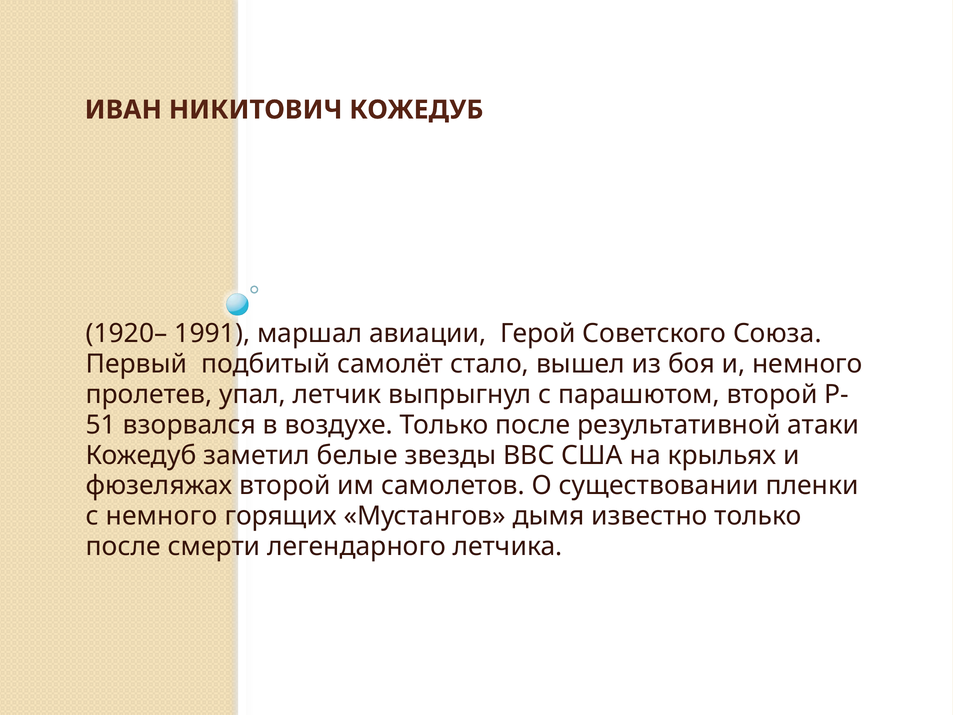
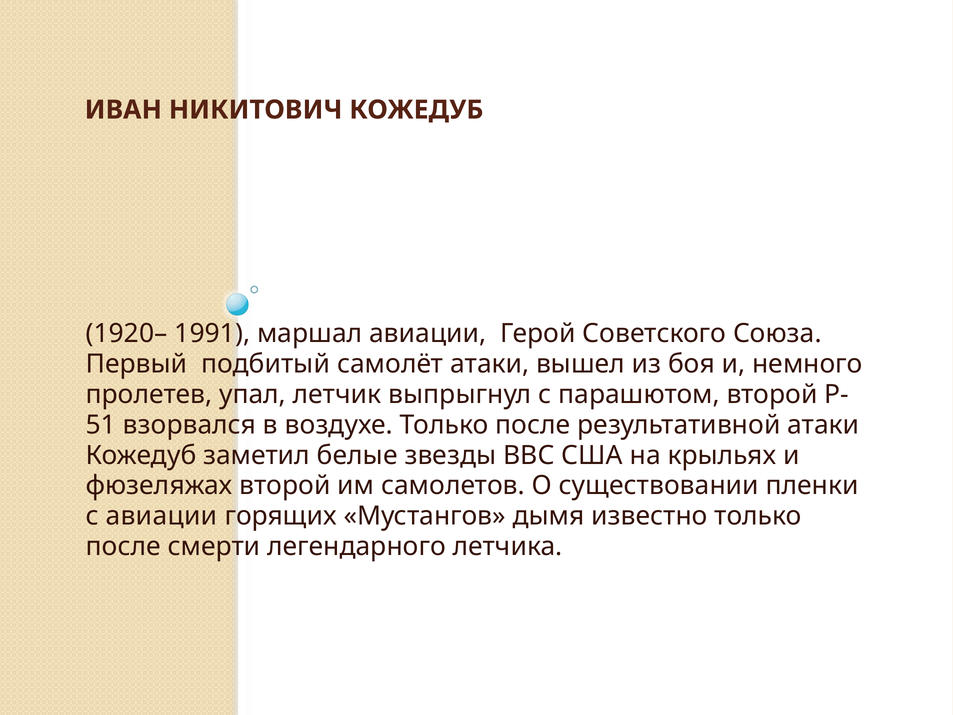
самолёт стало: стало -> атаки
с немного: немного -> авиации
